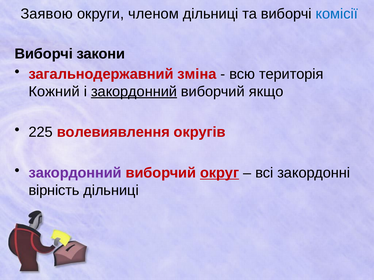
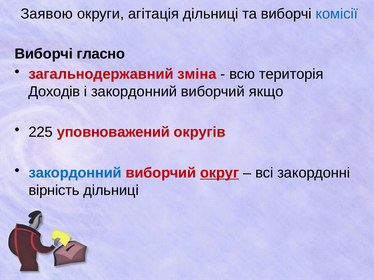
членом: членом -> агітація
закони: закони -> гласно
Кожний: Кожний -> Доходів
закордонний at (134, 92) underline: present -> none
волевиявлення: волевиявлення -> уповноважений
закордонний at (75, 173) colour: purple -> blue
